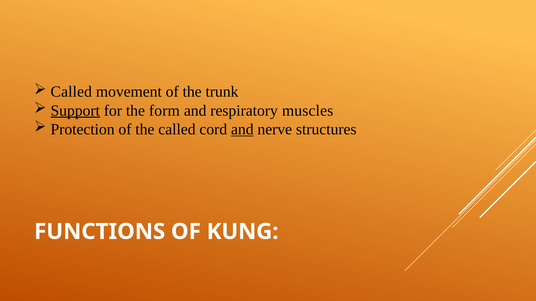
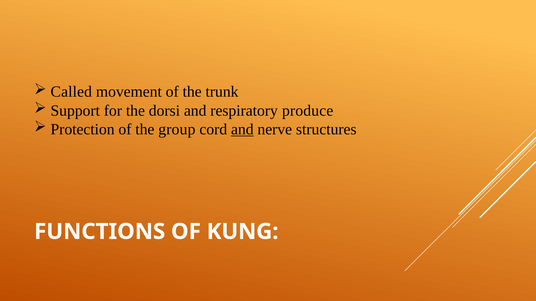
Support underline: present -> none
form: form -> dorsi
muscles: muscles -> produce
the called: called -> group
